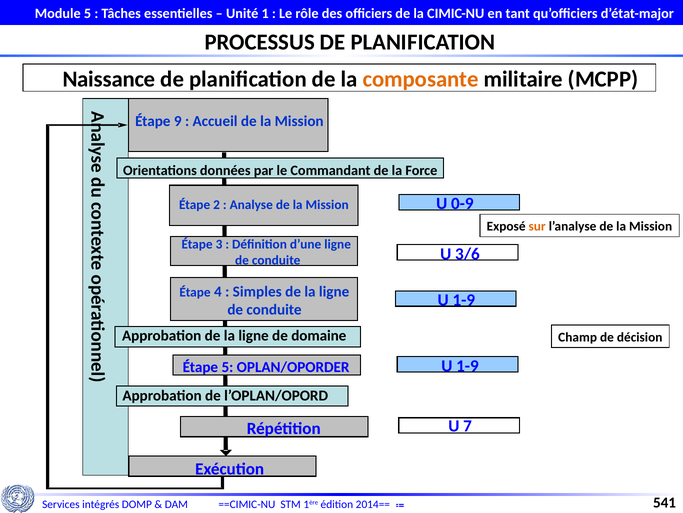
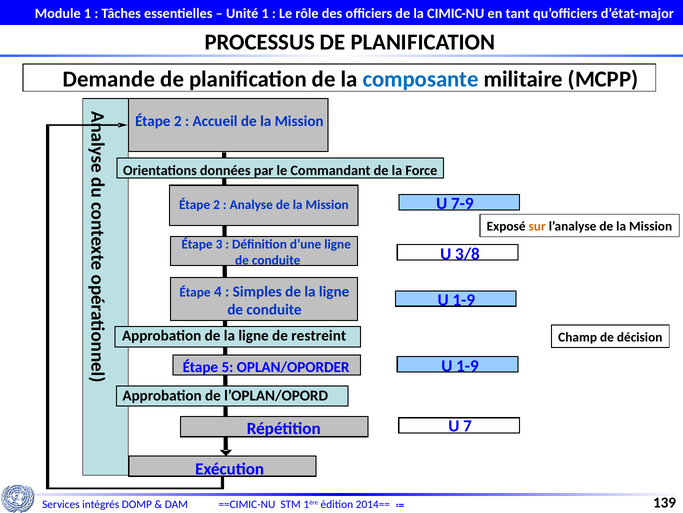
Module 5: 5 -> 1
Naissance: Naissance -> Demande
composante colour: orange -> blue
9 at (178, 121): 9 -> 2
0-9: 0-9 -> 7-9
3/6: 3/6 -> 3/8
domaine: domaine -> restreint
541: 541 -> 139
